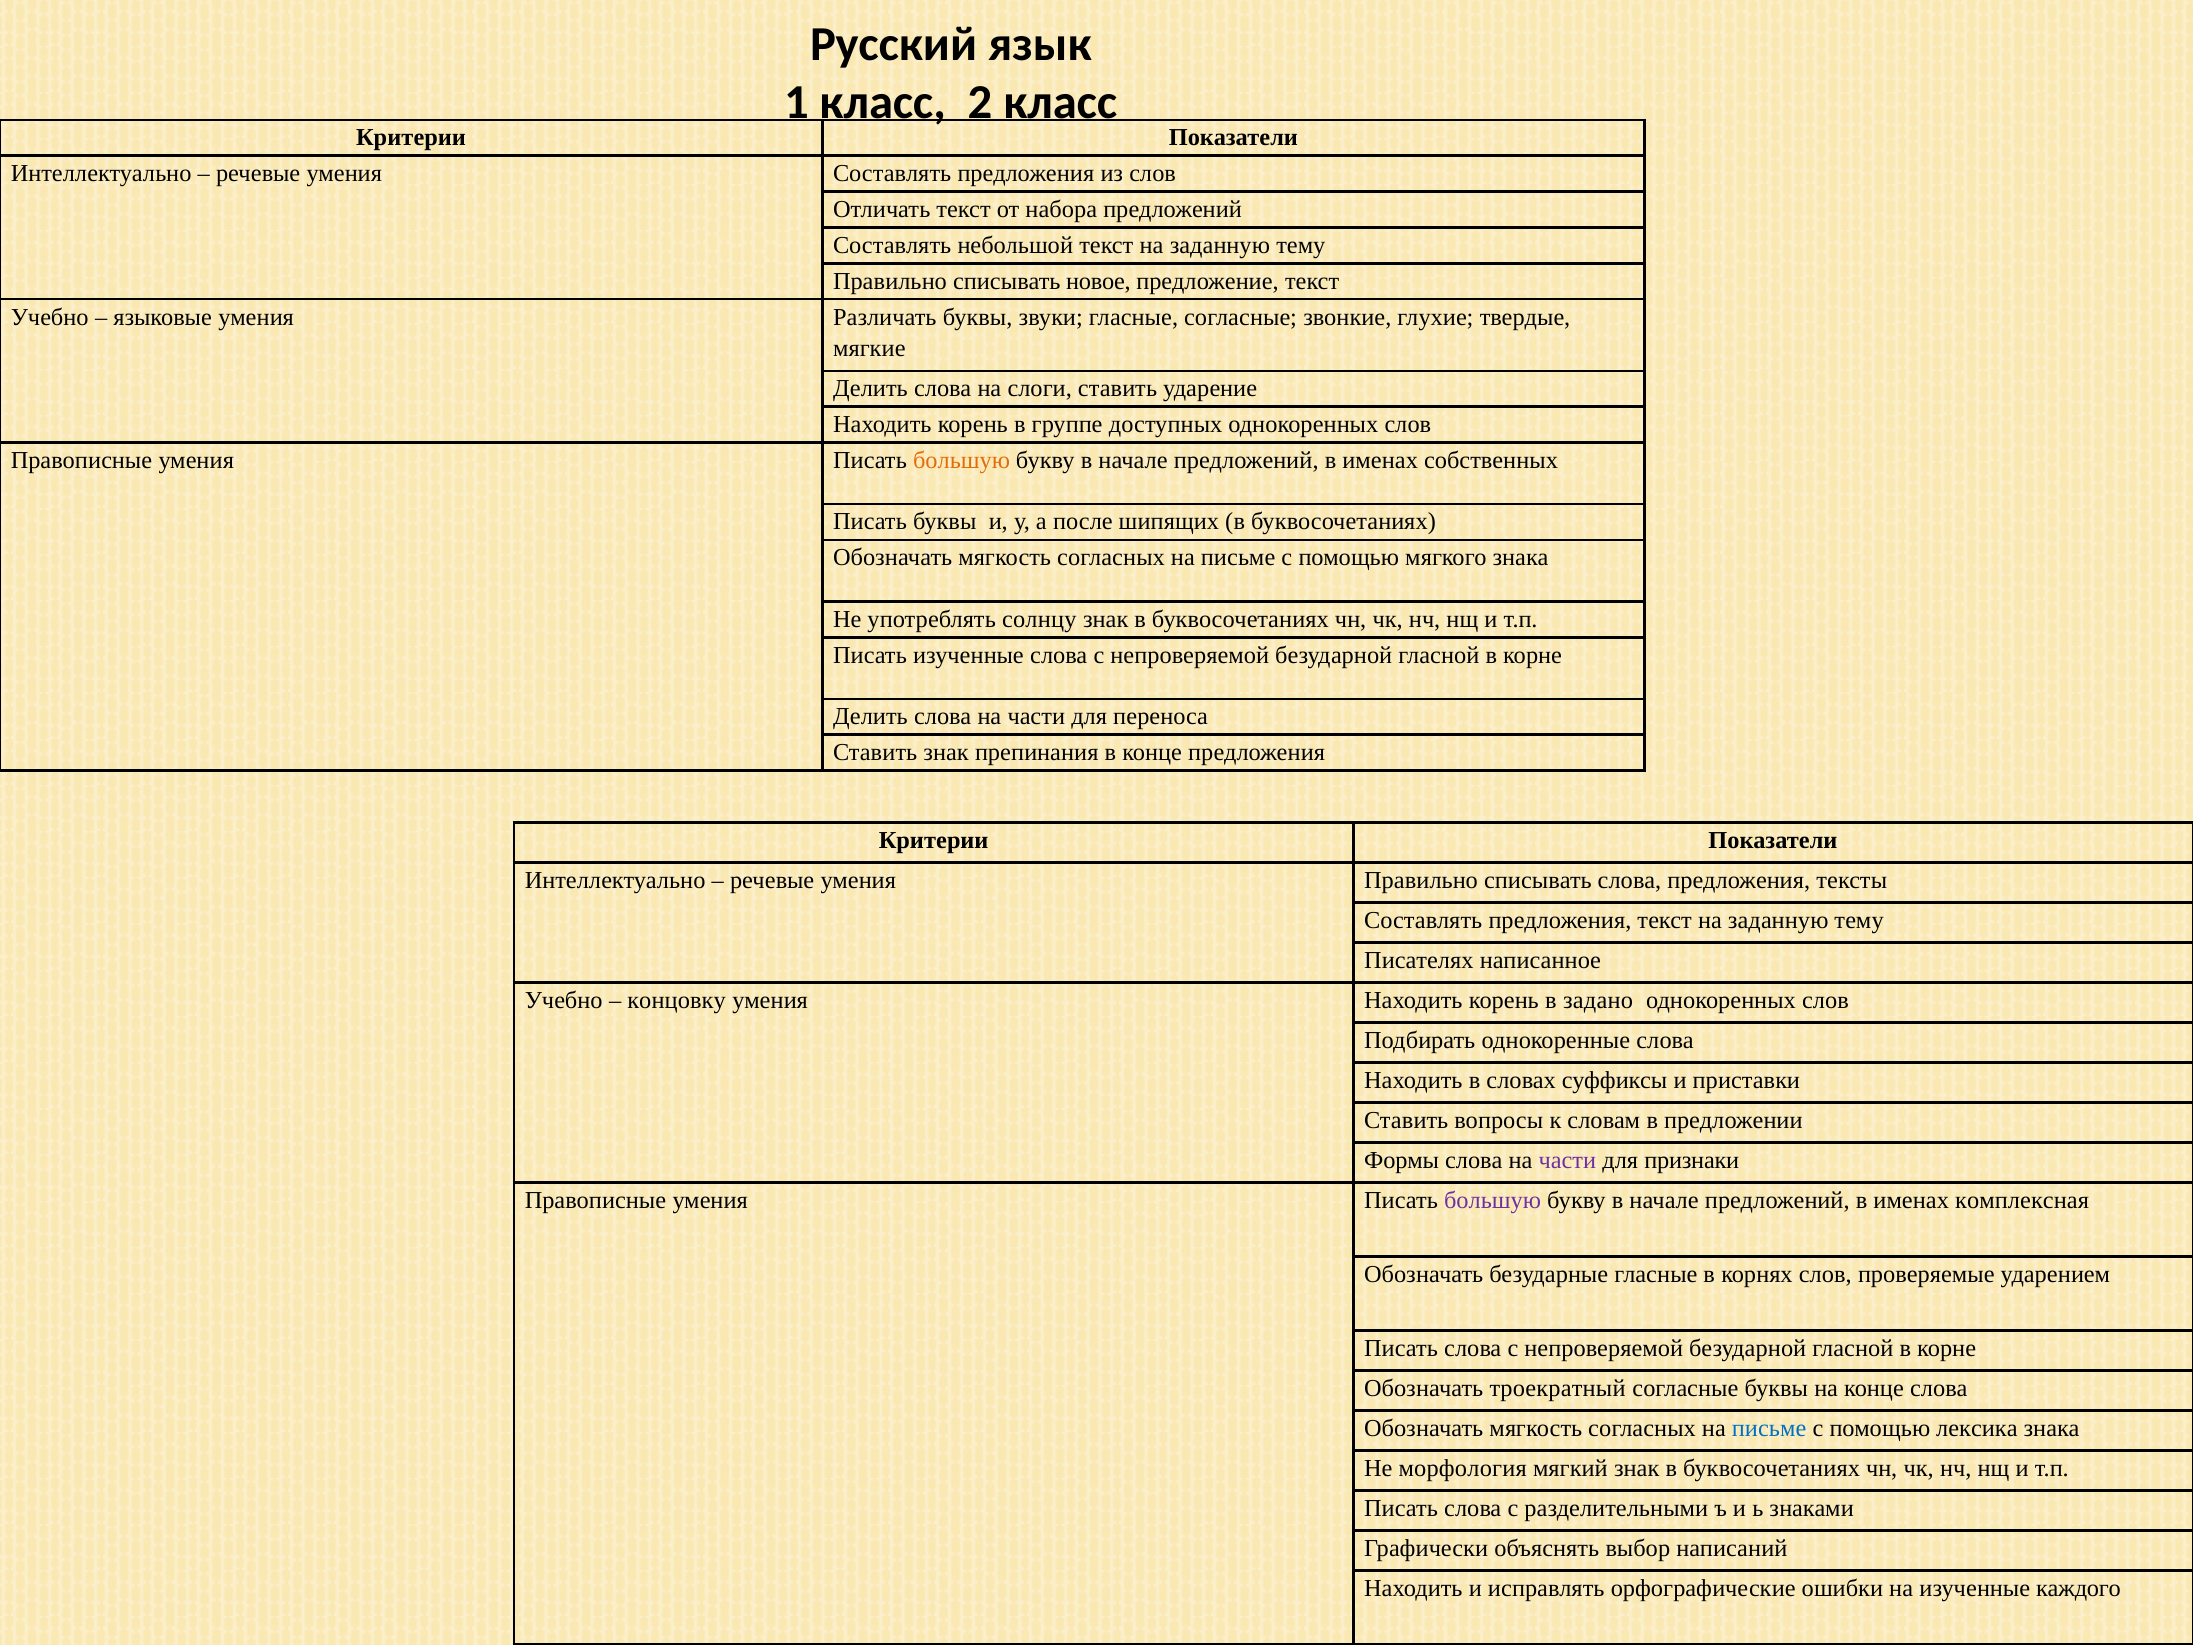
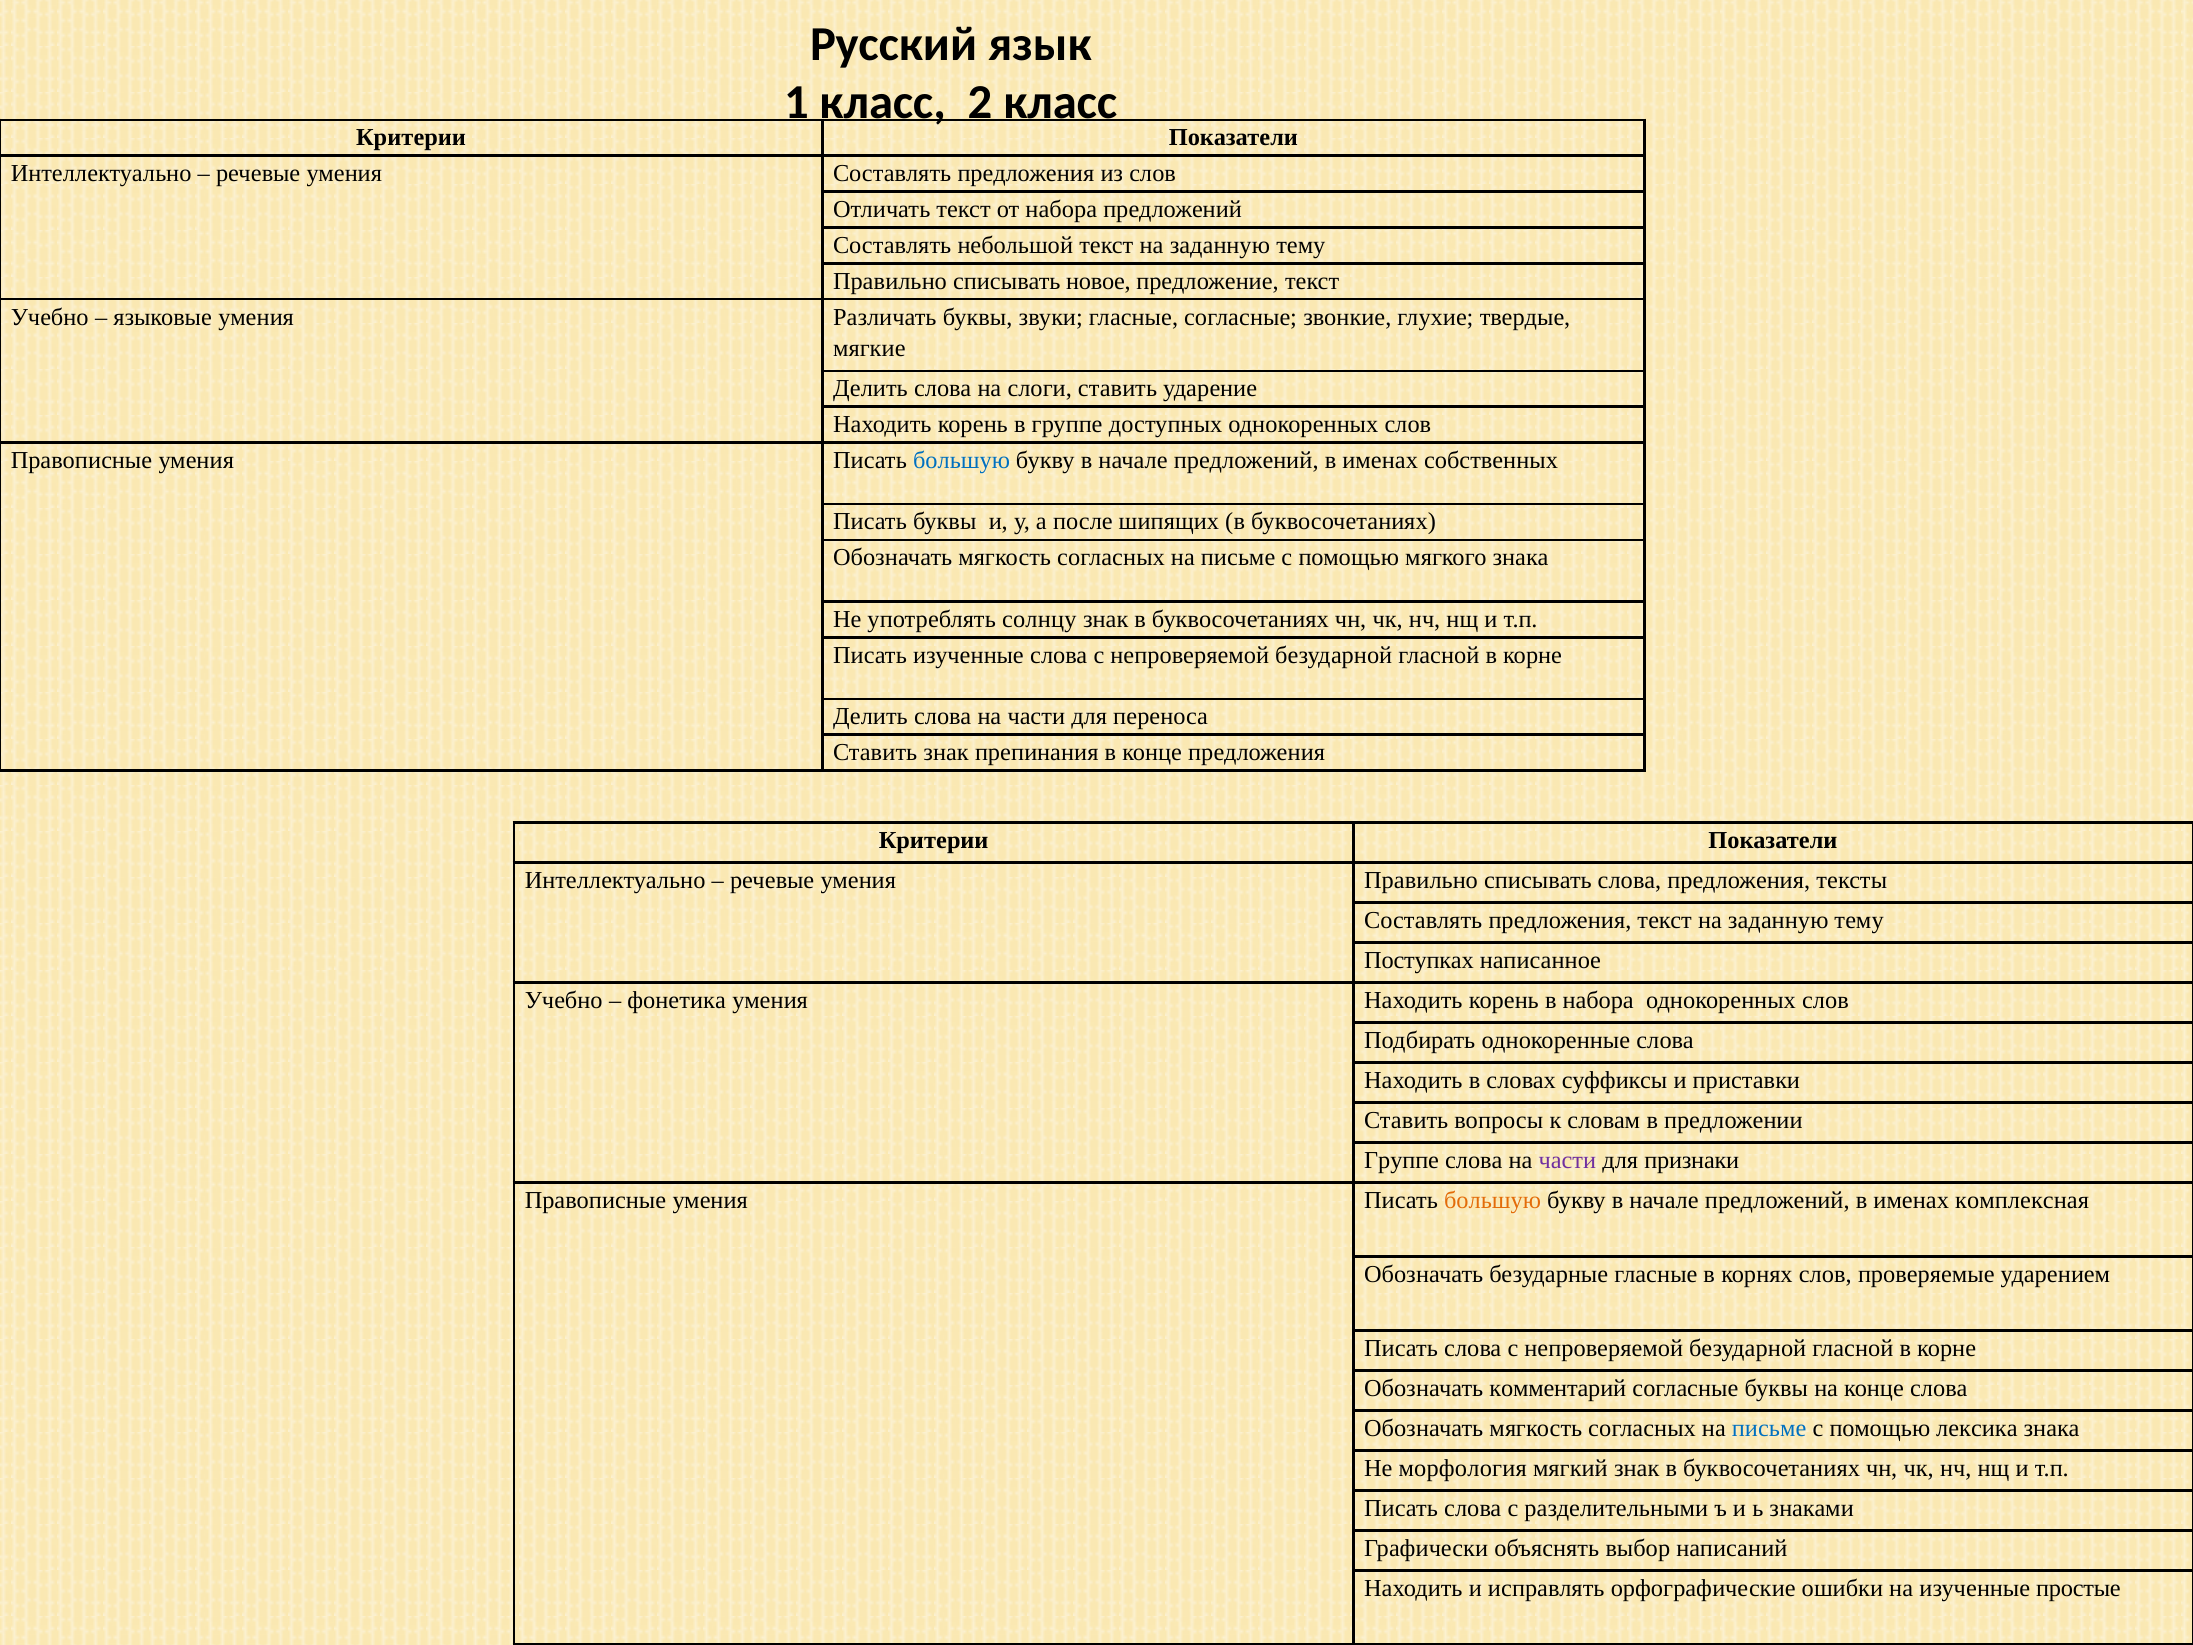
большую at (962, 460) colour: orange -> blue
Писателях: Писателях -> Поступках
концовку: концовку -> фонетика
в задано: задано -> набора
Формы at (1402, 1160): Формы -> Группе
большую at (1493, 1200) colour: purple -> orange
троекратный: троекратный -> комментарий
каждого: каждого -> простые
